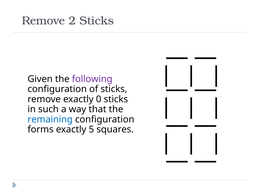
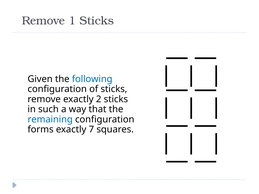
2: 2 -> 1
following colour: purple -> blue
0: 0 -> 2
5: 5 -> 7
